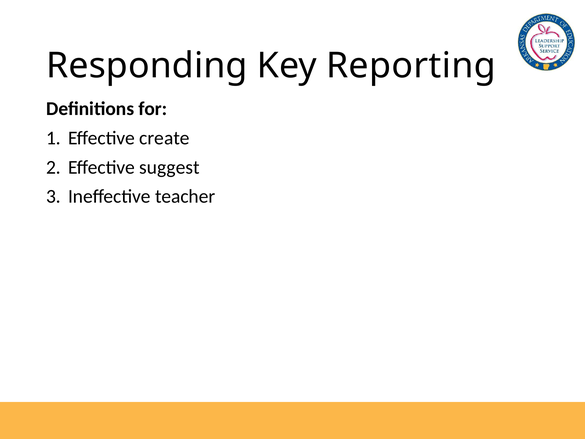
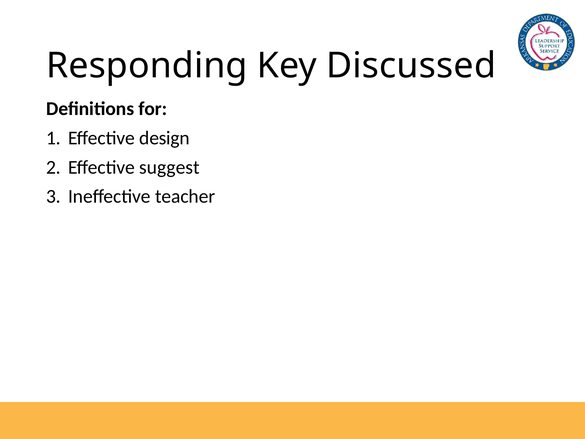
Reporting: Reporting -> Discussed
create: create -> design
